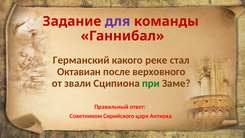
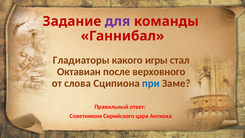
Германский: Германский -> Гладиаторы
реке: реке -> игры
звали: звали -> слова
при colour: green -> blue
